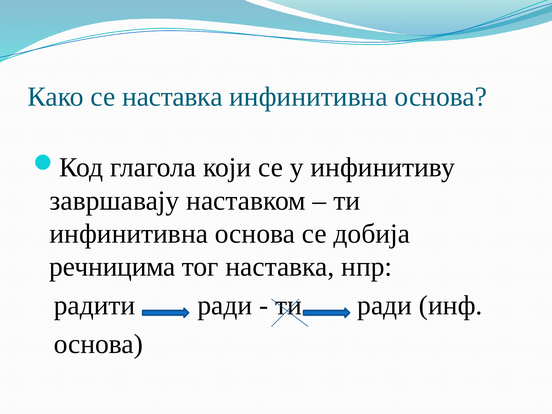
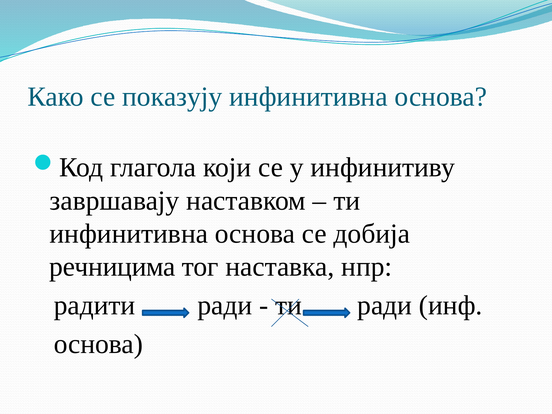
се наставка: наставка -> показују
